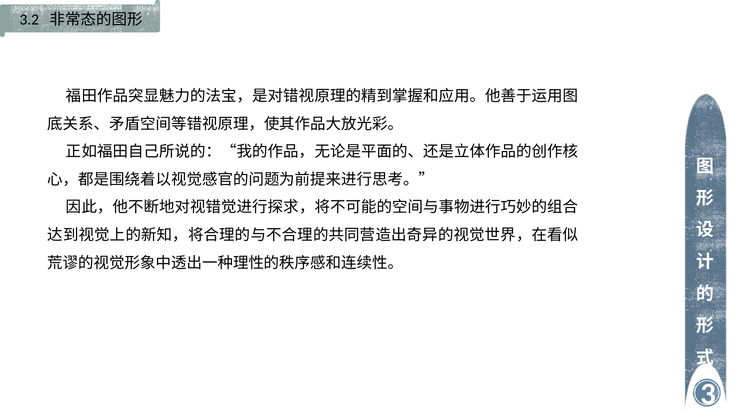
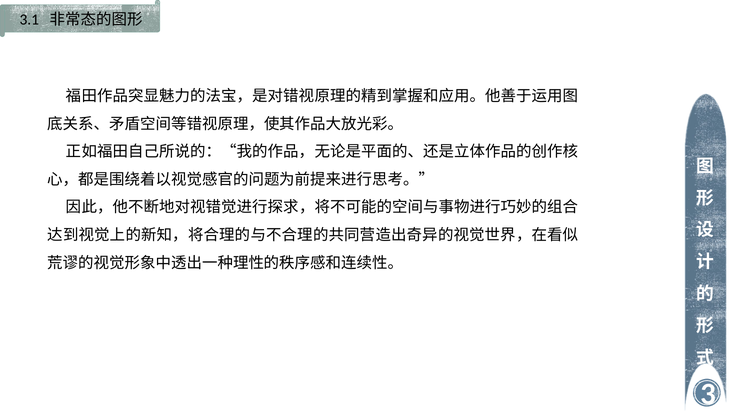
3.2: 3.2 -> 3.1
